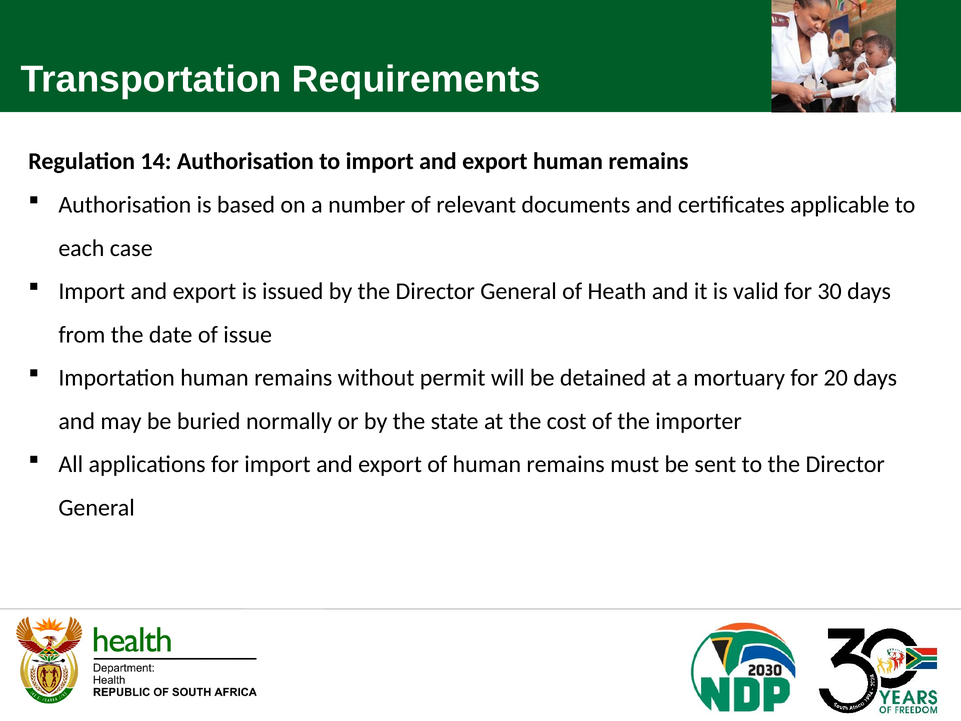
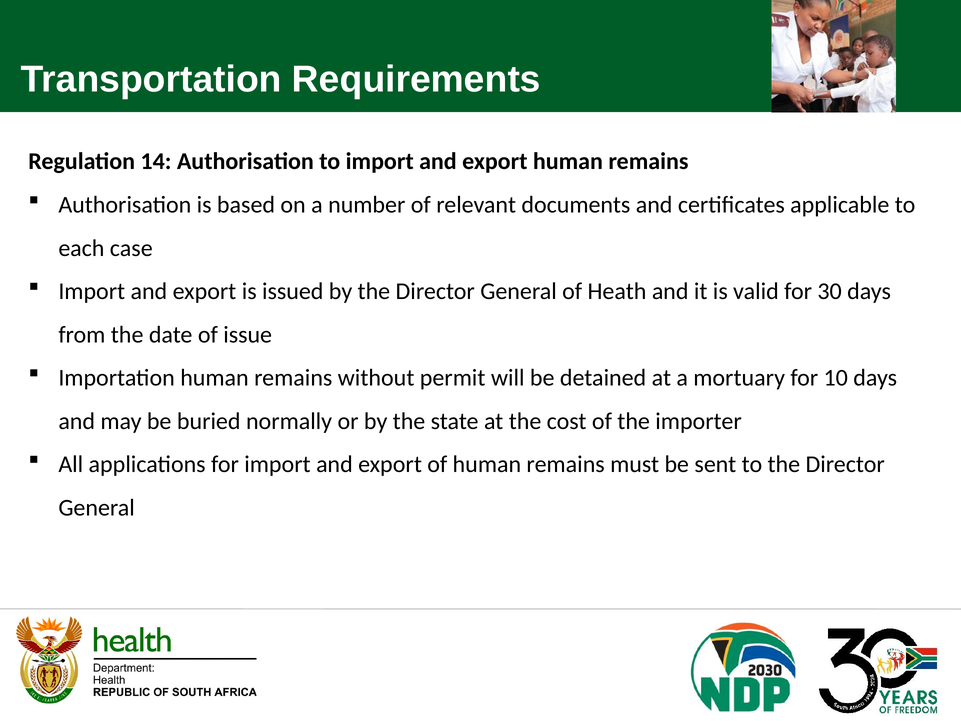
20: 20 -> 10
